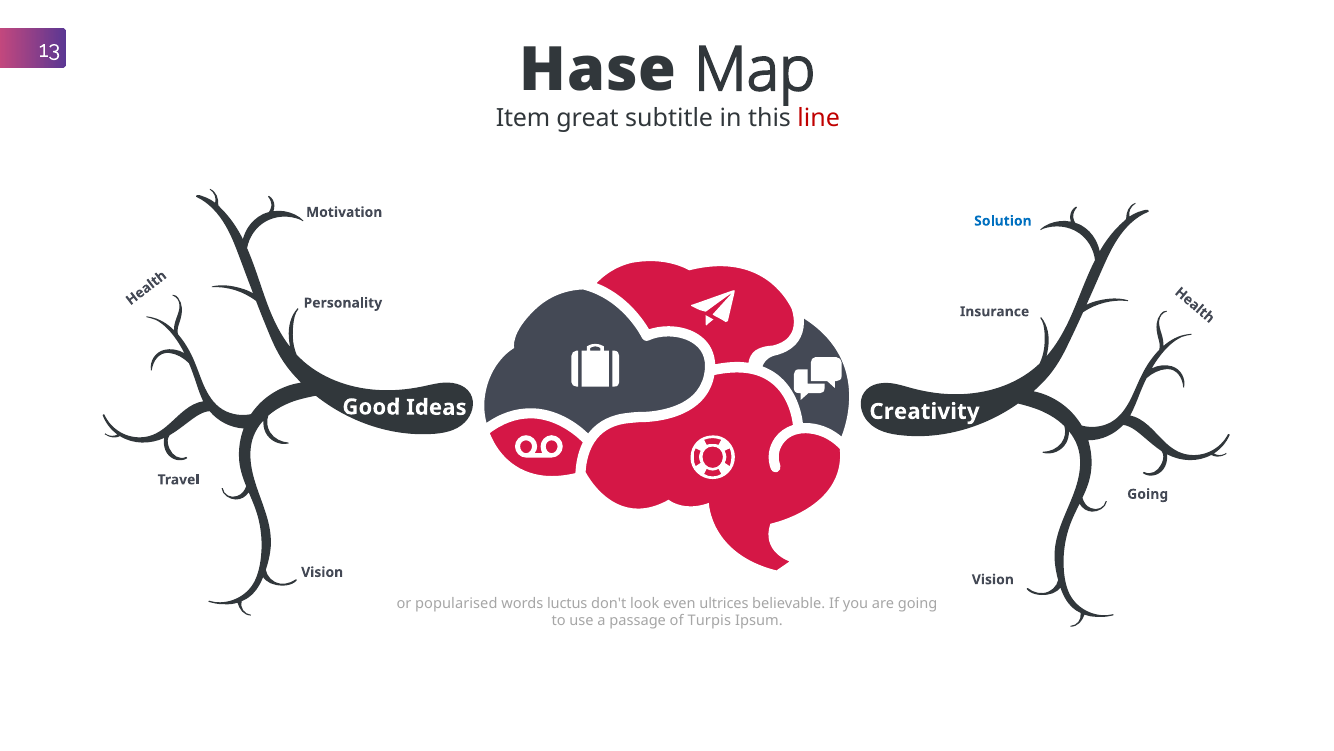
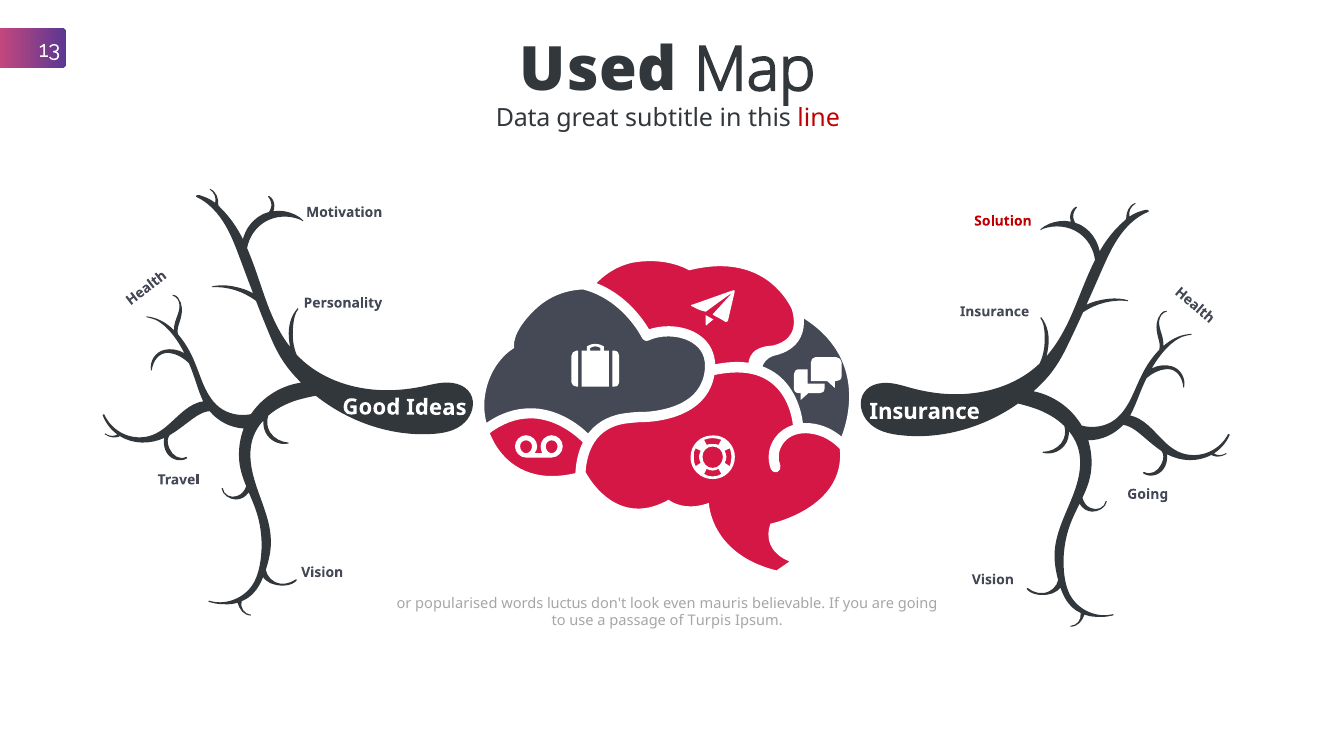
Hase: Hase -> Used
Item: Item -> Data
Solution colour: blue -> red
Ideas Creativity: Creativity -> Insurance
ultrices: ultrices -> mauris
